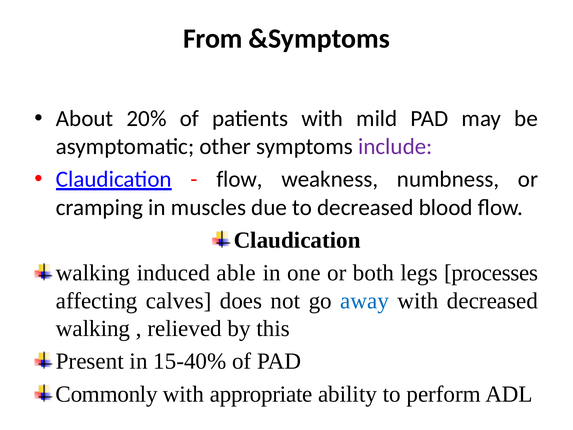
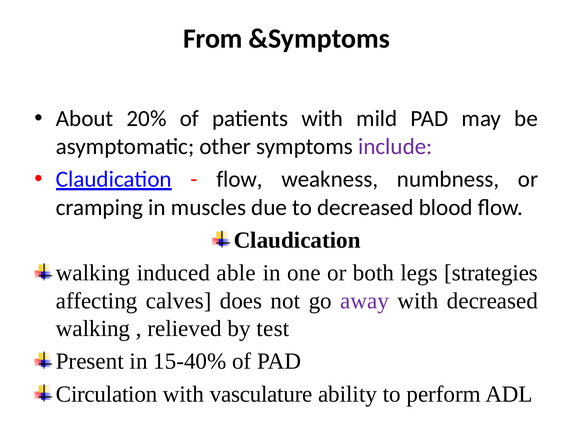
processes: processes -> strategies
away colour: blue -> purple
this: this -> test
Commonly: Commonly -> Circulation
appropriate: appropriate -> vasculature
